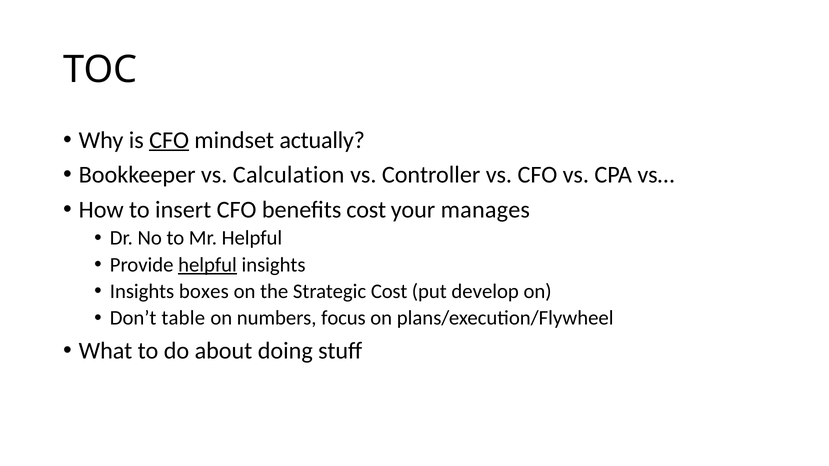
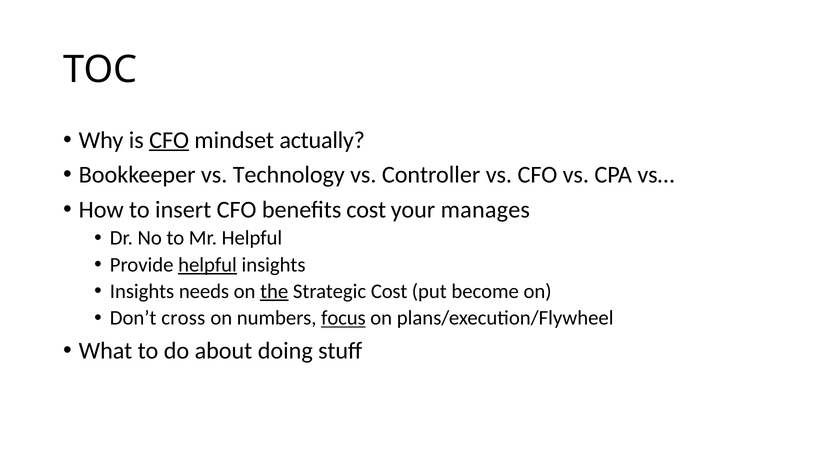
Calculation: Calculation -> Technology
boxes: boxes -> needs
the underline: none -> present
develop: develop -> become
table: table -> cross
focus underline: none -> present
